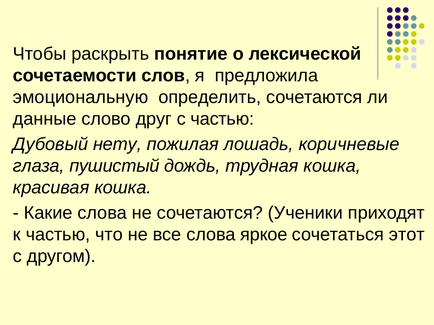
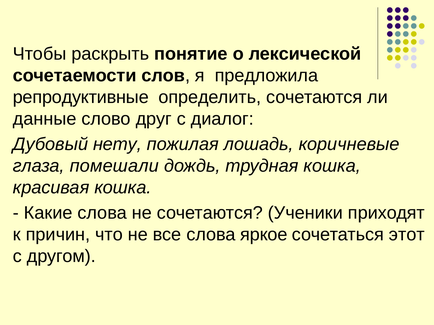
эмоциональную: эмоциональную -> репродуктивные
с частью: частью -> диалог
пушистый: пушистый -> помешали
к частью: частью -> причин
